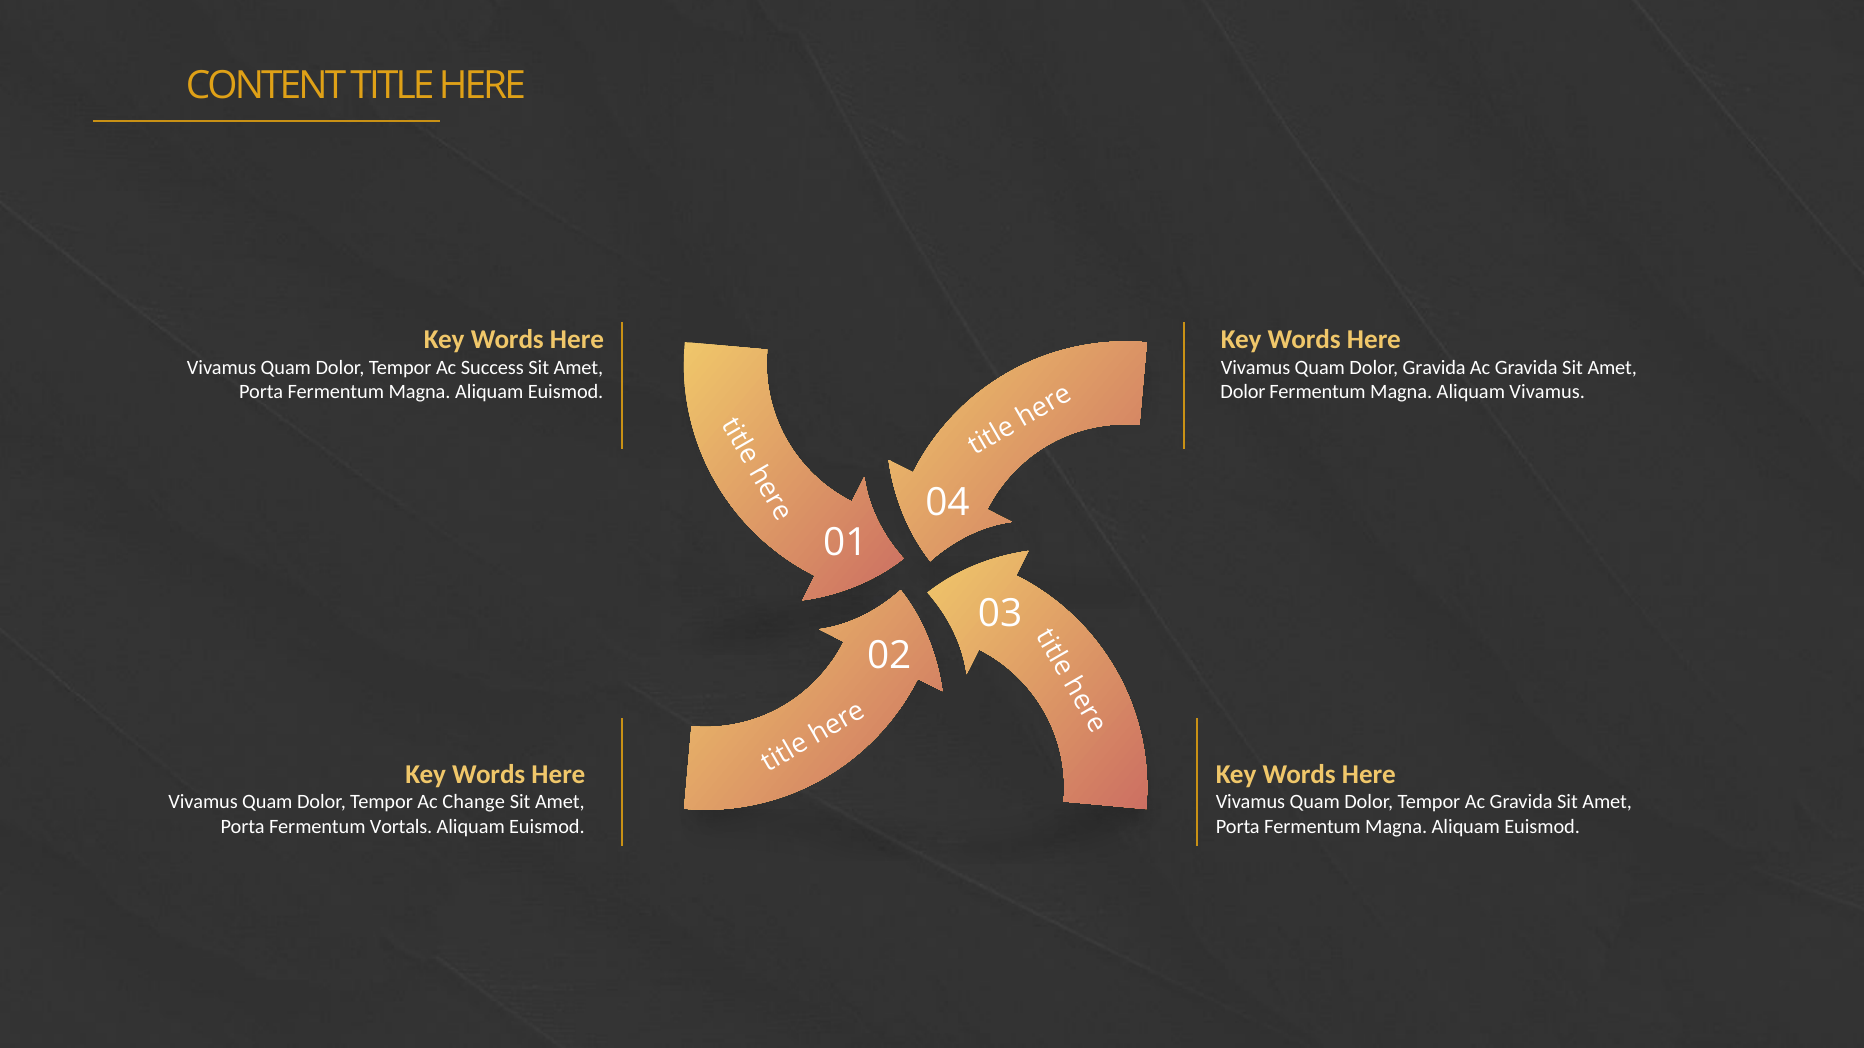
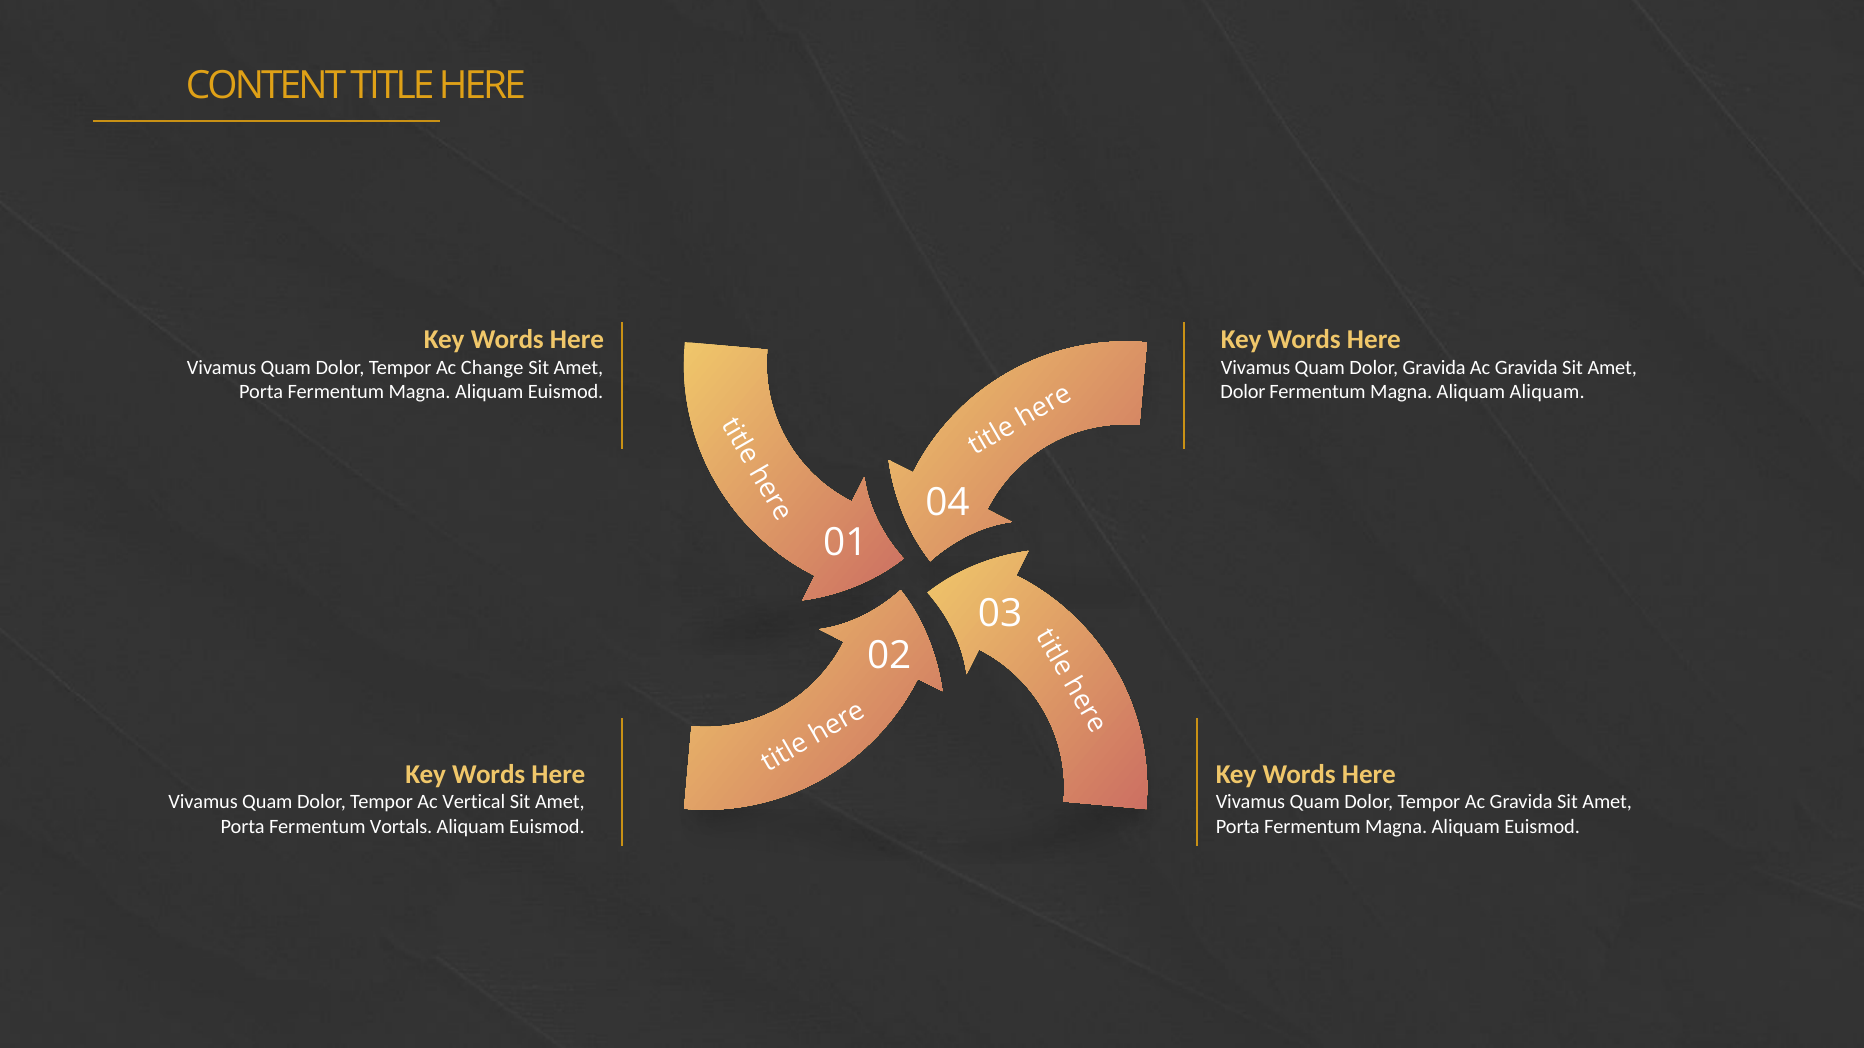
Success: Success -> Change
Aliquam Vivamus: Vivamus -> Aliquam
Change: Change -> Vertical
